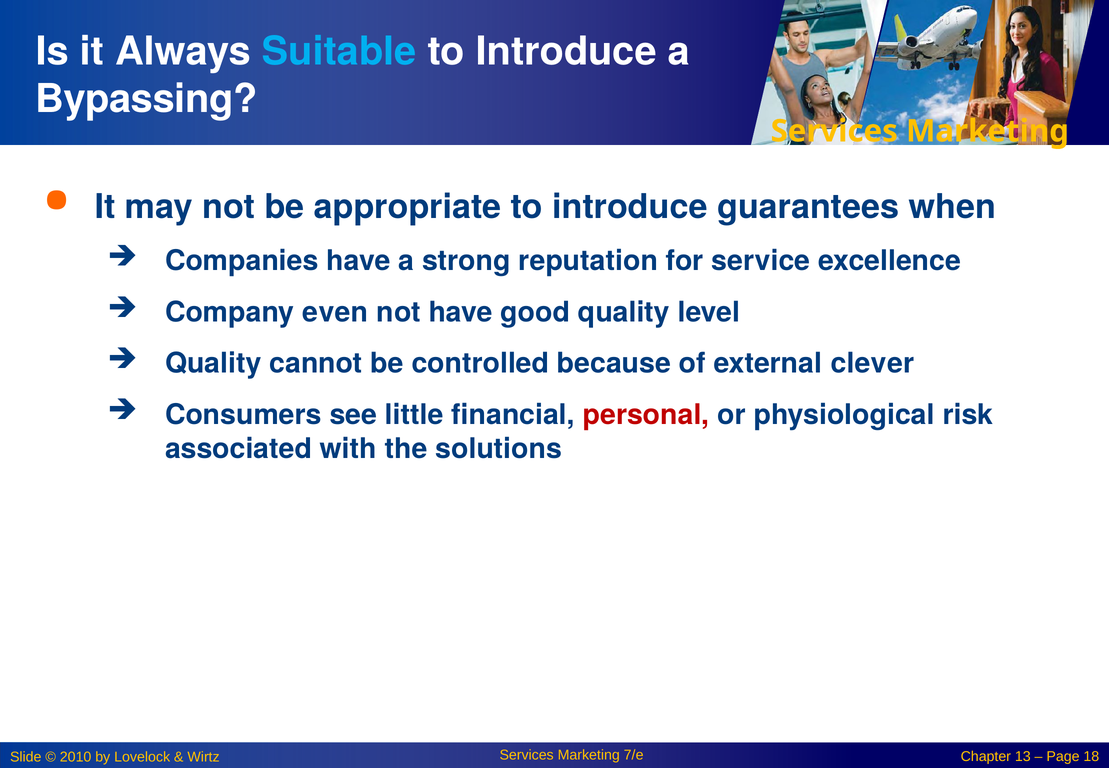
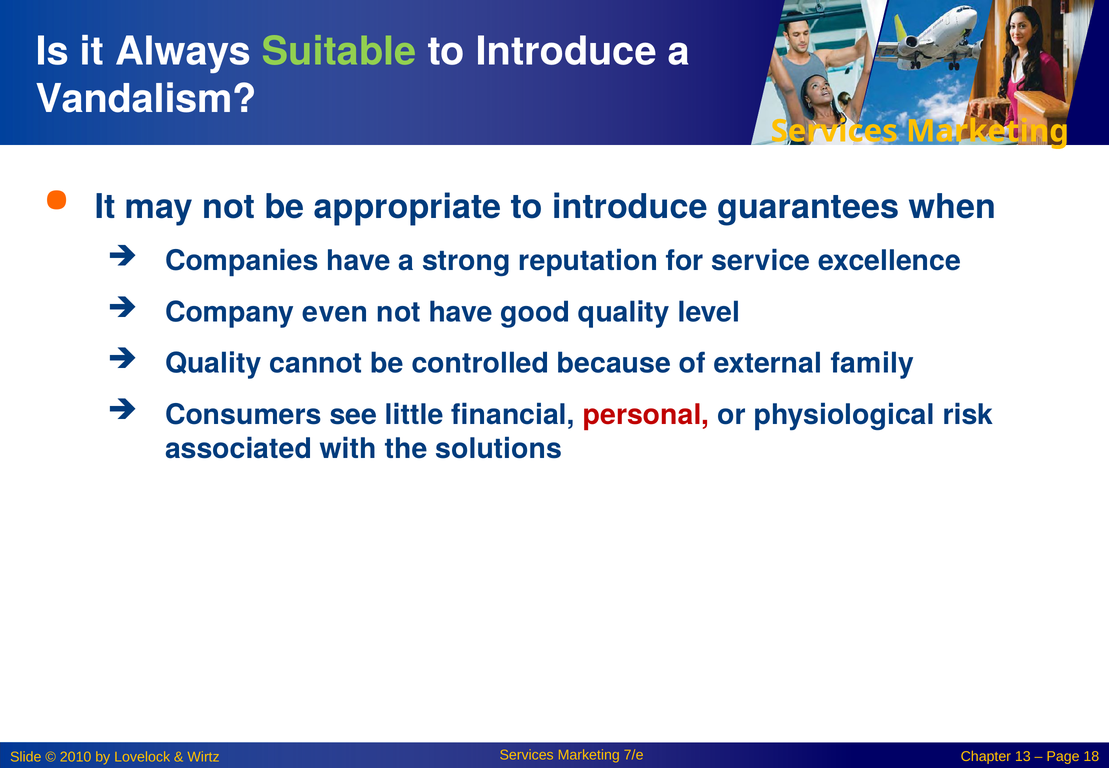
Suitable colour: light blue -> light green
Bypassing: Bypassing -> Vandalism
clever: clever -> family
